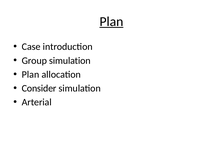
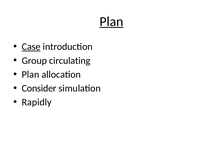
Case underline: none -> present
Group simulation: simulation -> circulating
Arterial: Arterial -> Rapidly
